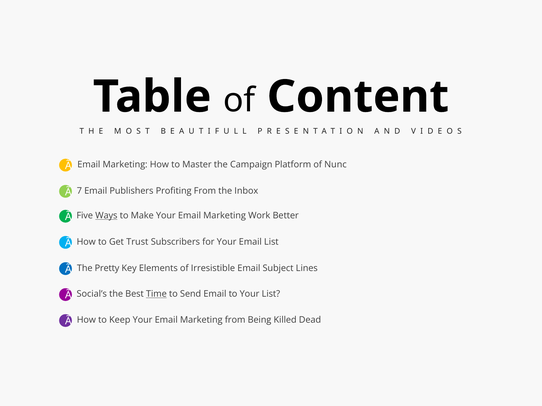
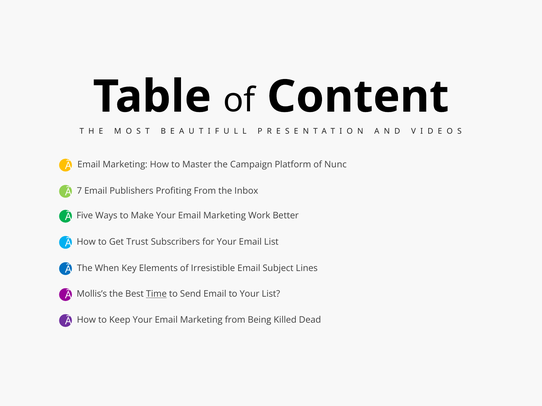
Ways underline: present -> none
Pretty: Pretty -> When
Social’s: Social’s -> Mollis’s
